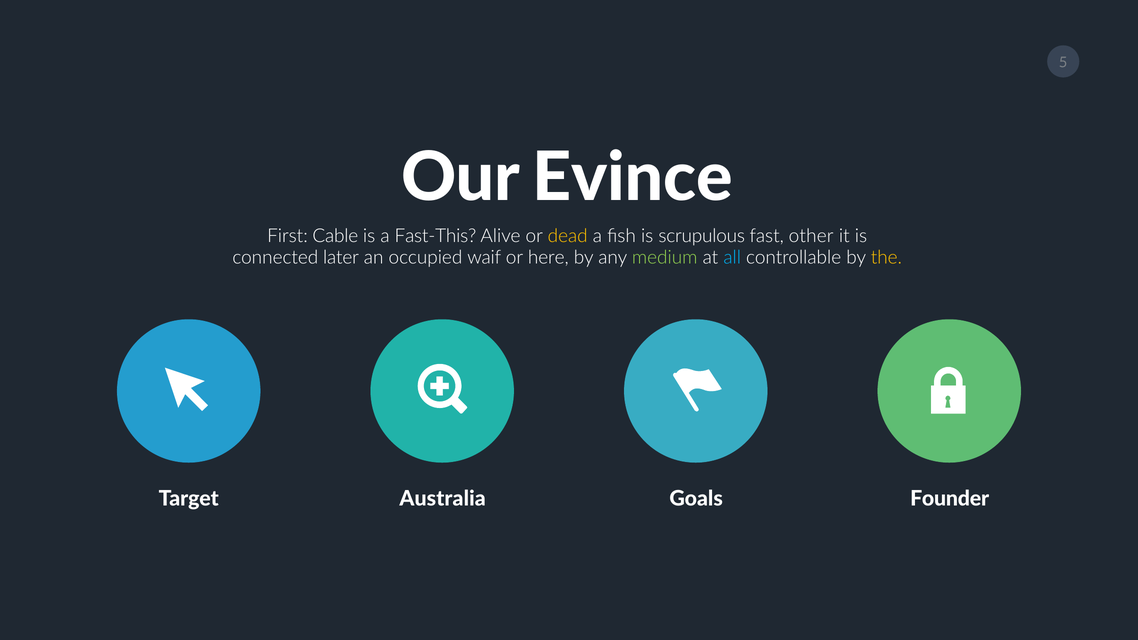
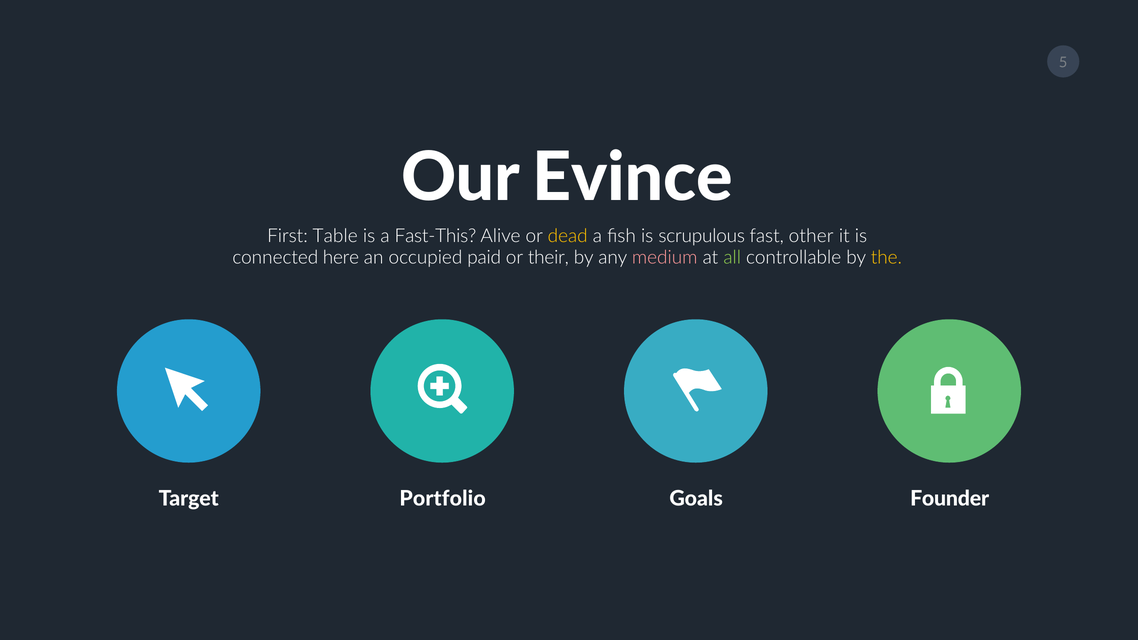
Cable: Cable -> Table
later: later -> here
waif: waif -> paid
here: here -> their
medium colour: light green -> pink
all colour: light blue -> light green
Australia: Australia -> Portfolio
